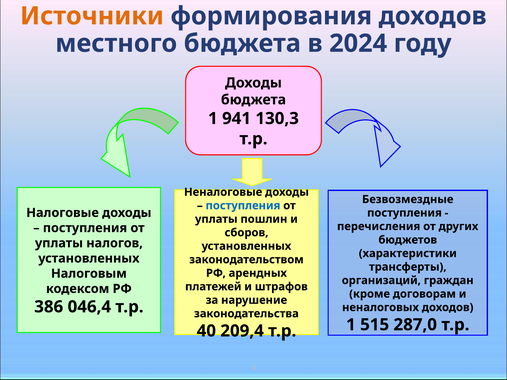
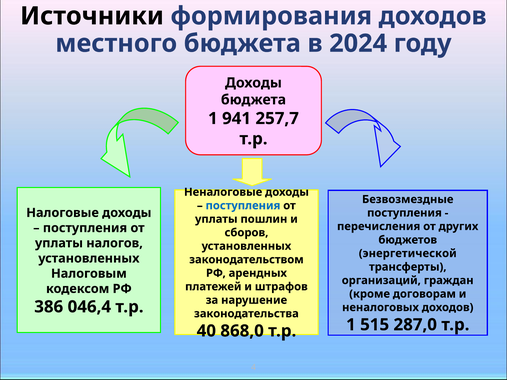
Источники colour: orange -> black
130,3: 130,3 -> 257,7
характеристики: характеристики -> энергетической
209,4: 209,4 -> 868,0
